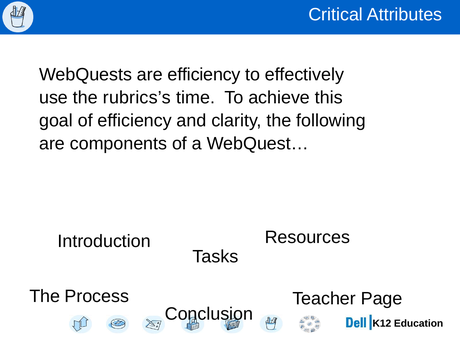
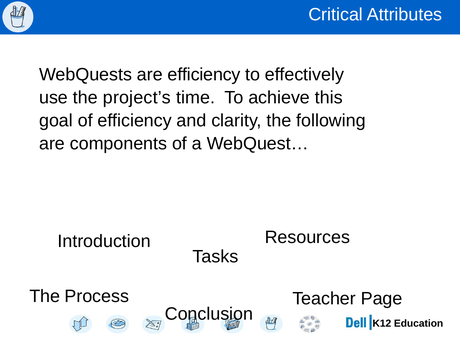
rubrics’s: rubrics’s -> project’s
